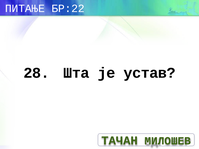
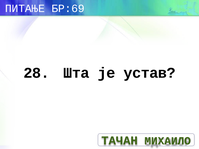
БР:22: БР:22 -> БР:69
МИЛОШЕВ: МИЛОШЕВ -> МИХАИЛО
